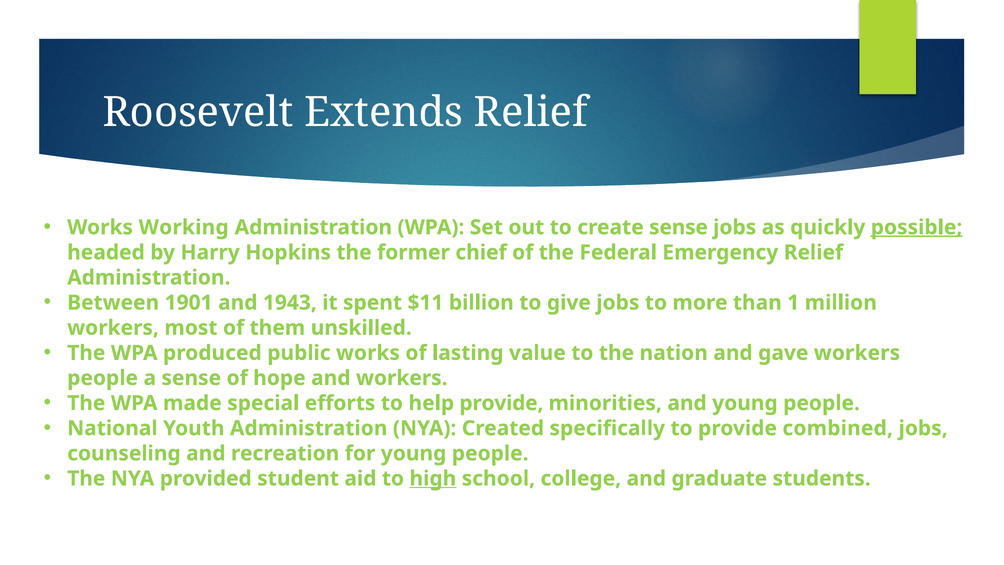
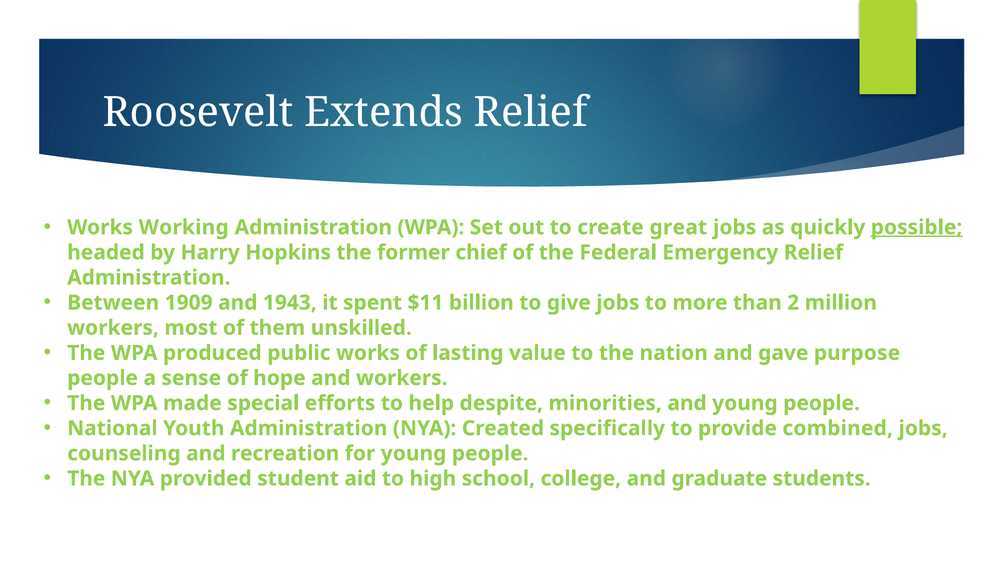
create sense: sense -> great
1901: 1901 -> 1909
1: 1 -> 2
gave workers: workers -> purpose
help provide: provide -> despite
high underline: present -> none
